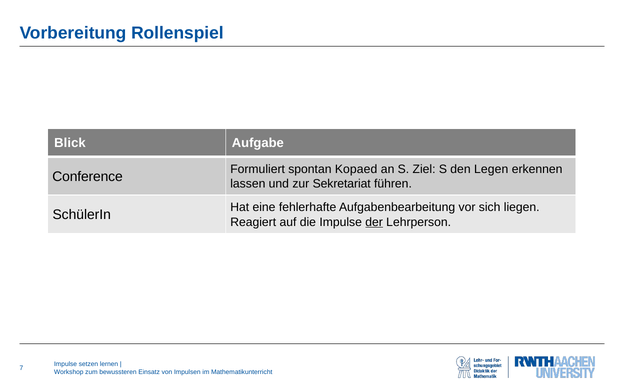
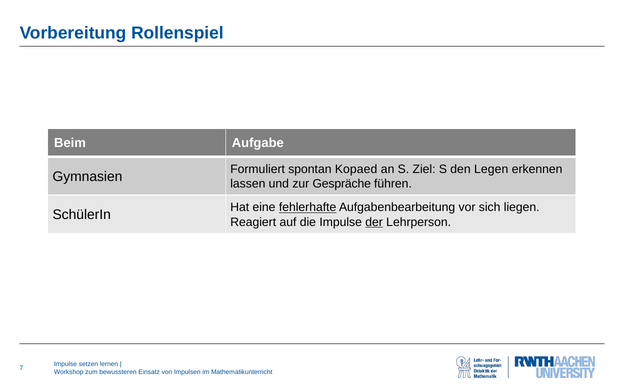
Blick: Blick -> Beim
Conference: Conference -> Gymnasien
Sekretariat: Sekretariat -> Gespräche
fehlerhafte underline: none -> present
